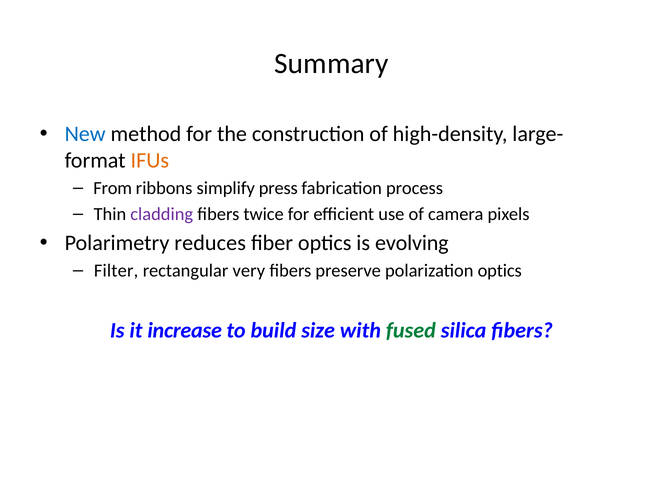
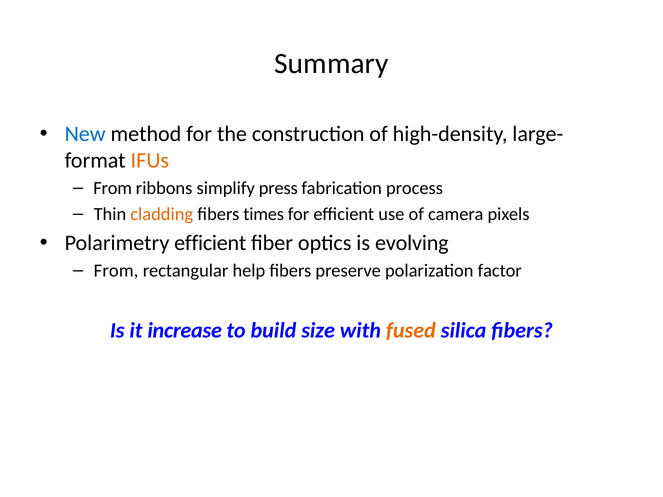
cladding colour: purple -> orange
twice: twice -> times
Polarimetry reduces: reduces -> efficient
Filter at (116, 271): Filter -> From
very: very -> help
polarization optics: optics -> factor
fused colour: green -> orange
